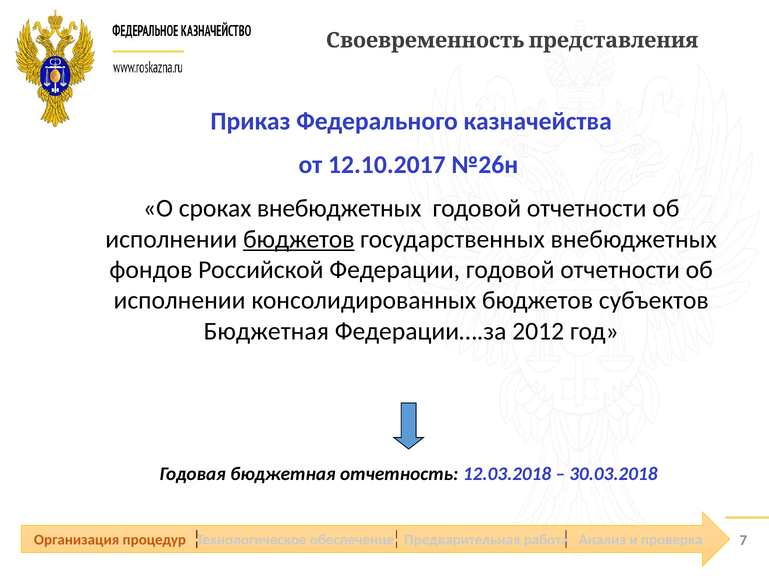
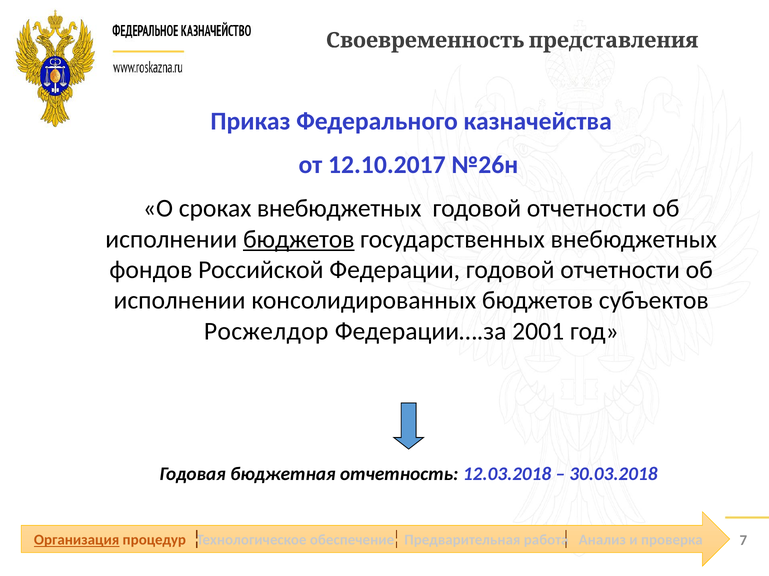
Бюджетная at (266, 332): Бюджетная -> Росжелдор
2012: 2012 -> 2001
Организация underline: none -> present
